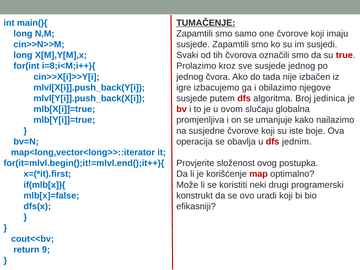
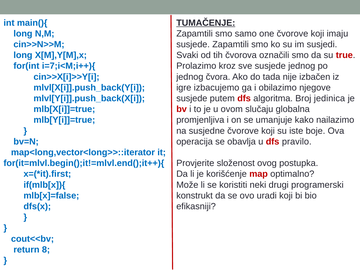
i=8;i<M;i++){: i=8;i<M;i++){ -> i=7;i<M;i++){
jednim: jednim -> pravilo
9: 9 -> 8
